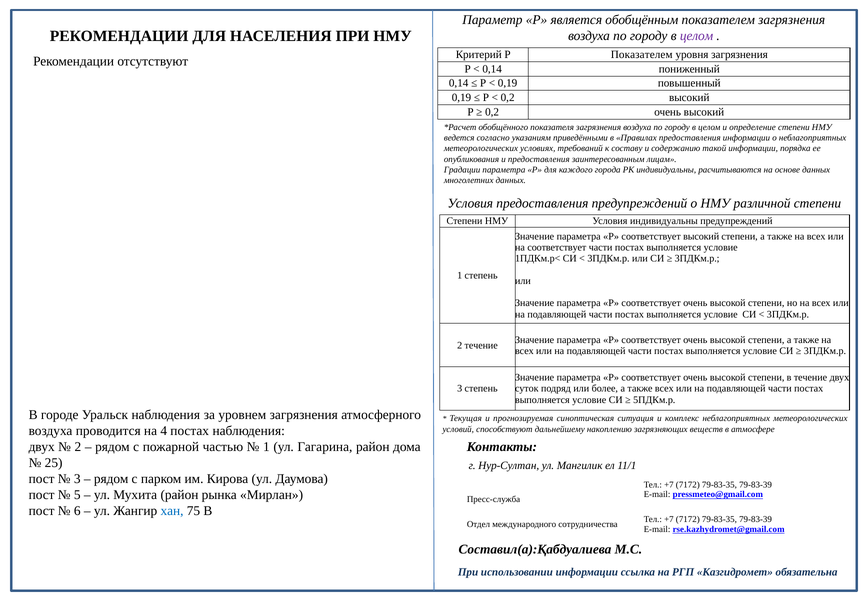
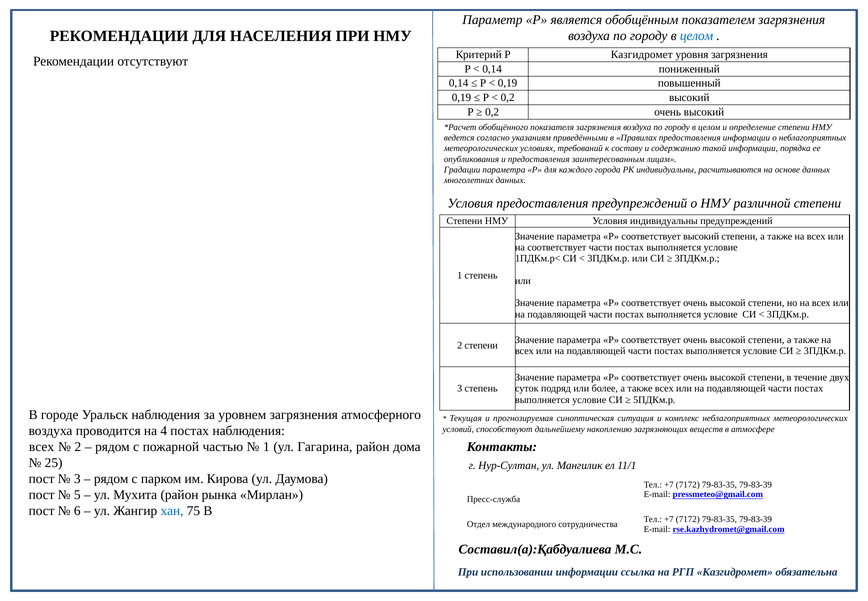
целом at (697, 36) colour: purple -> blue
Р Показателем: Показателем -> Казгидромет
2 течение: течение -> степени
двух at (42, 447): двух -> всех
